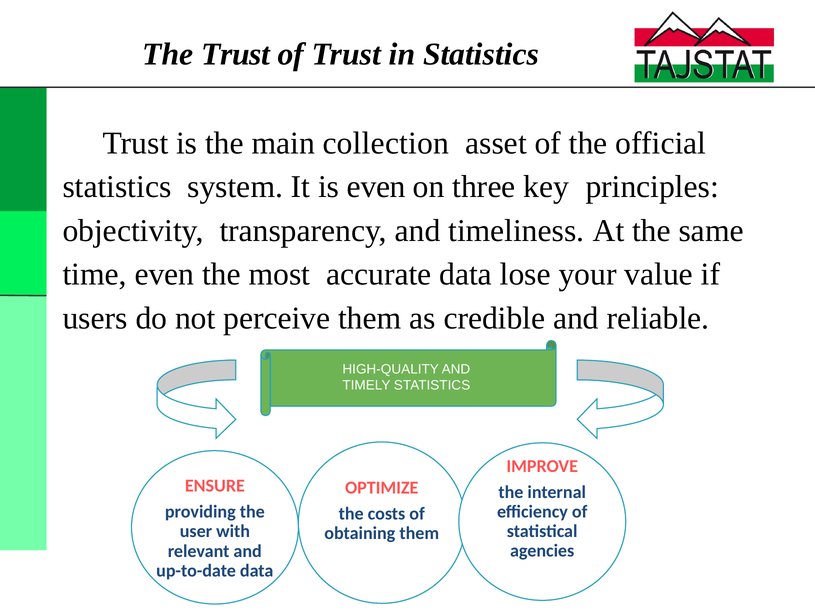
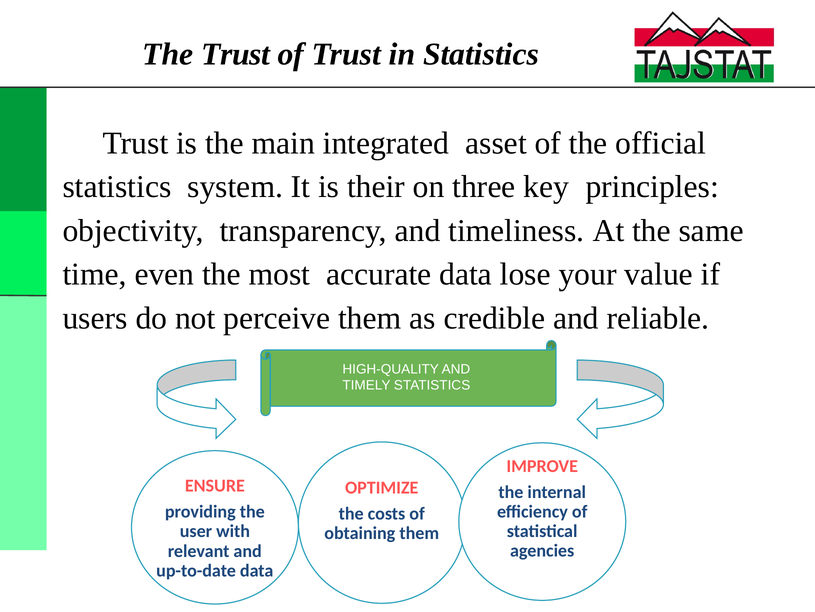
collection: collection -> integrated
is even: even -> their
